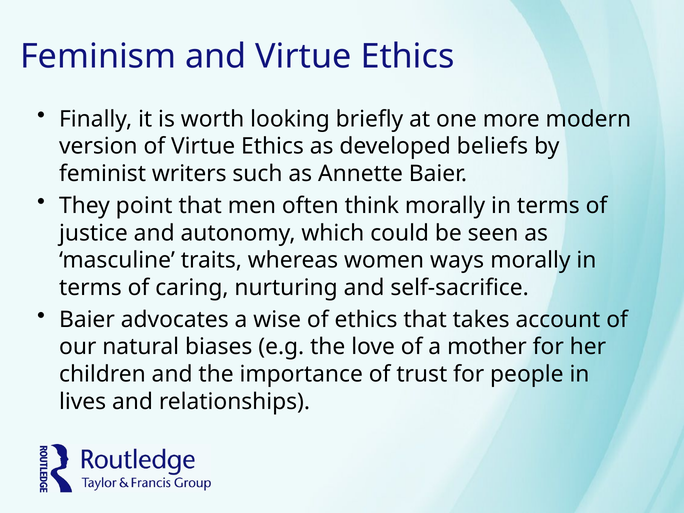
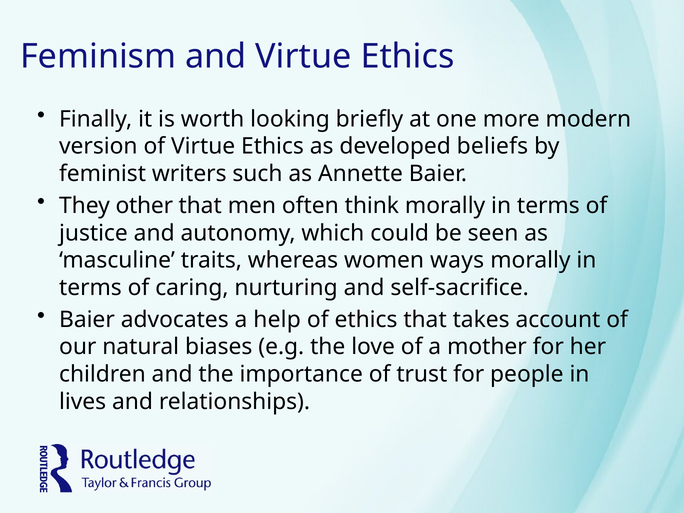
point: point -> other
wise: wise -> help
